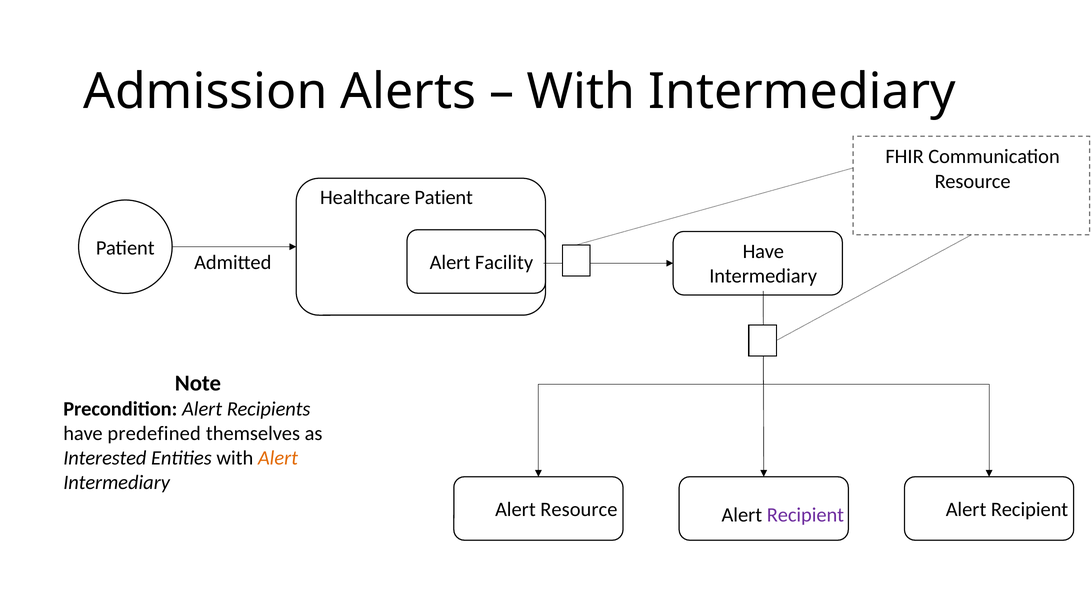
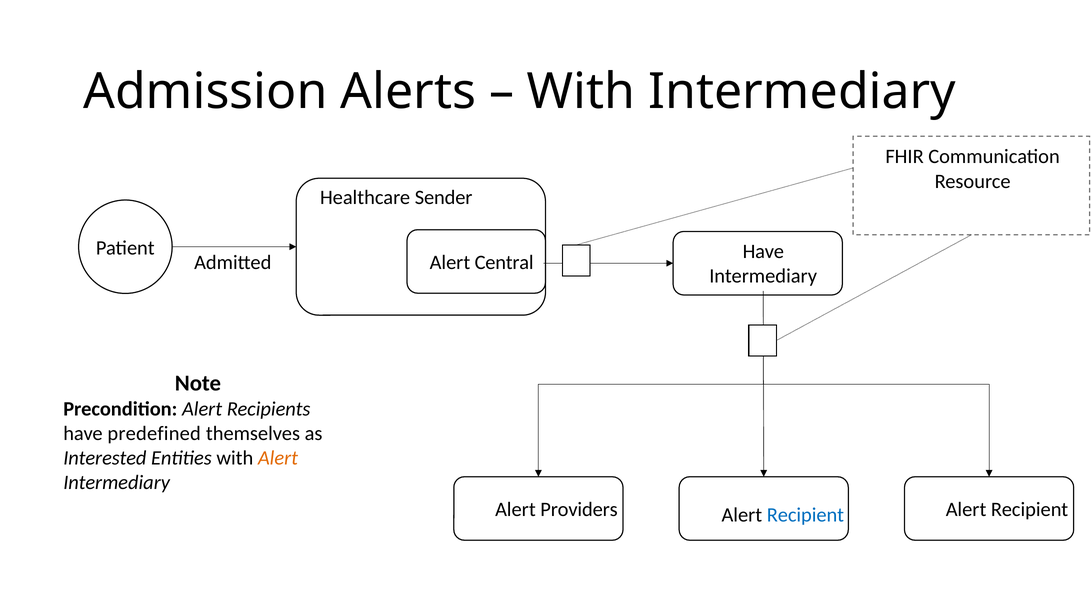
Healthcare Patient: Patient -> Sender
Facility: Facility -> Central
Alert Resource: Resource -> Providers
Recipient at (805, 516) colour: purple -> blue
